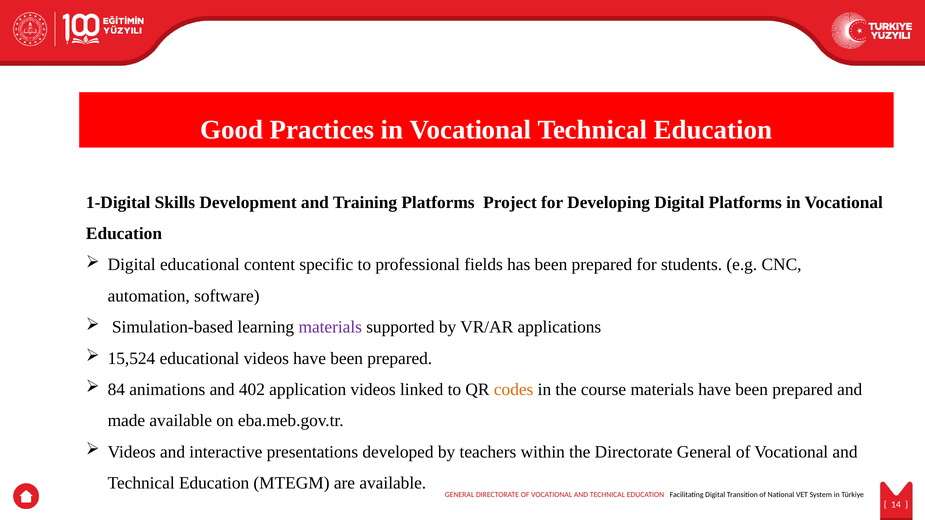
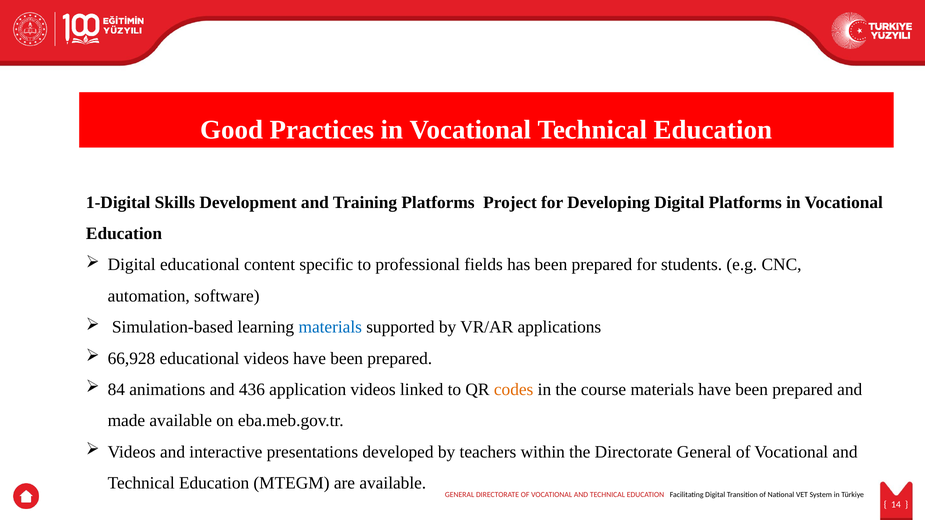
materials at (330, 327) colour: purple -> blue
15,524: 15,524 -> 66,928
402: 402 -> 436
